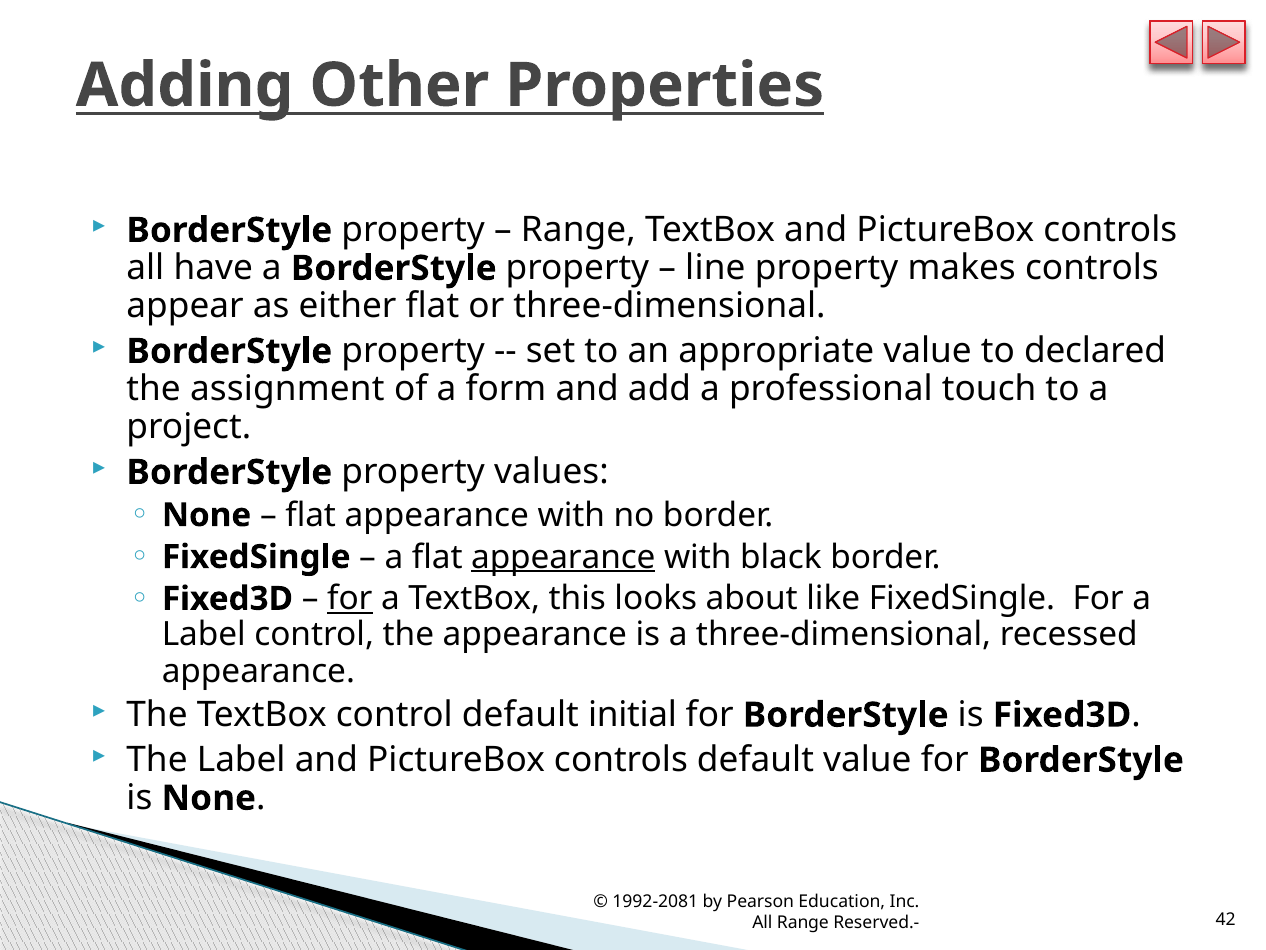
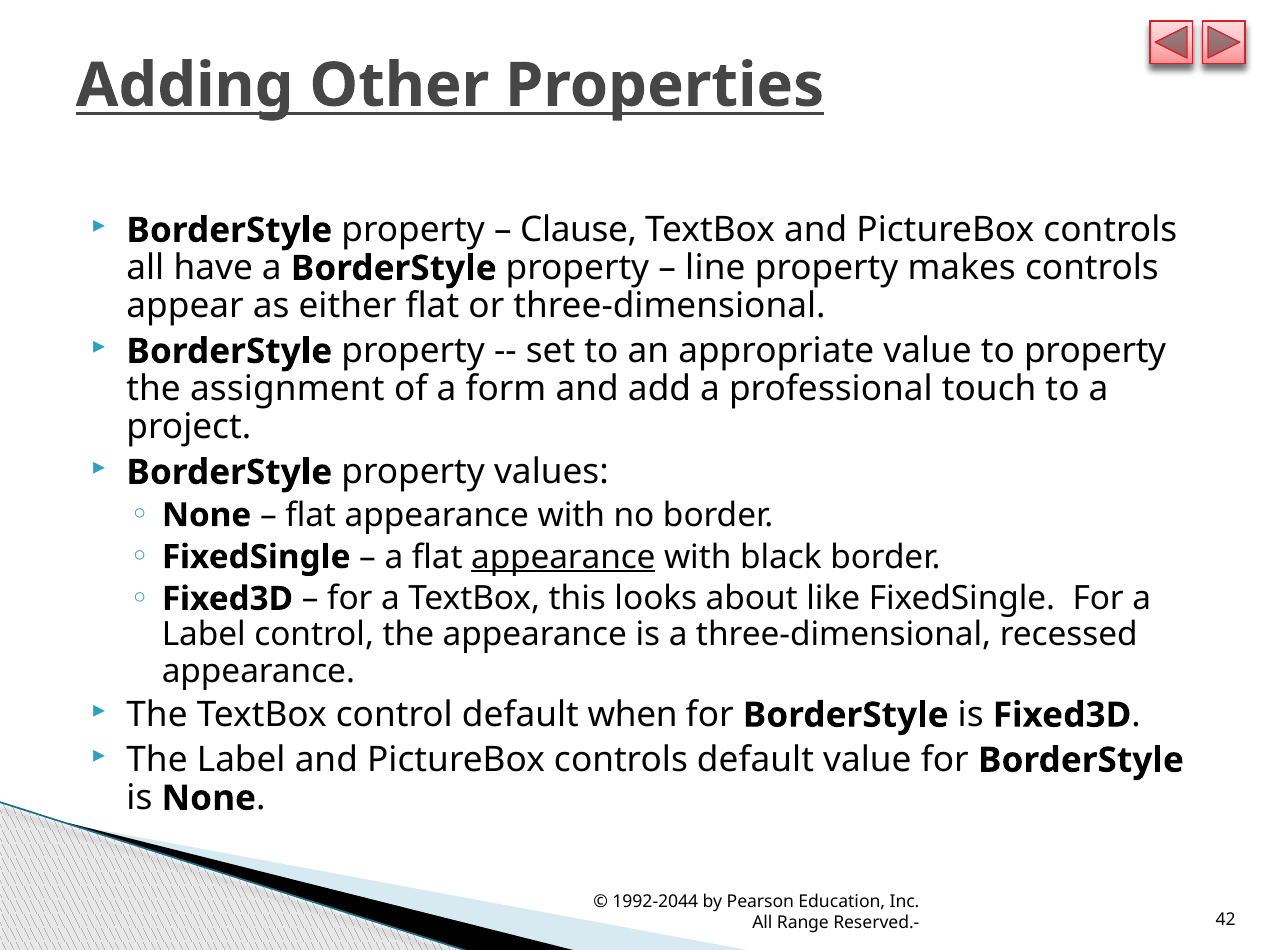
Range at (578, 230): Range -> Clause
to declared: declared -> property
for at (350, 599) underline: present -> none
initial: initial -> when
1992-2081: 1992-2081 -> 1992-2044
